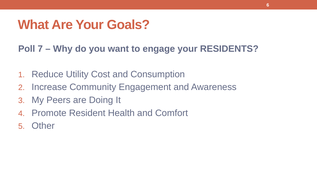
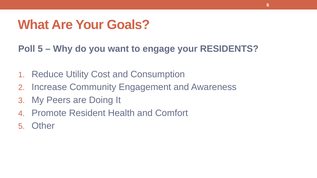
Poll 7: 7 -> 5
